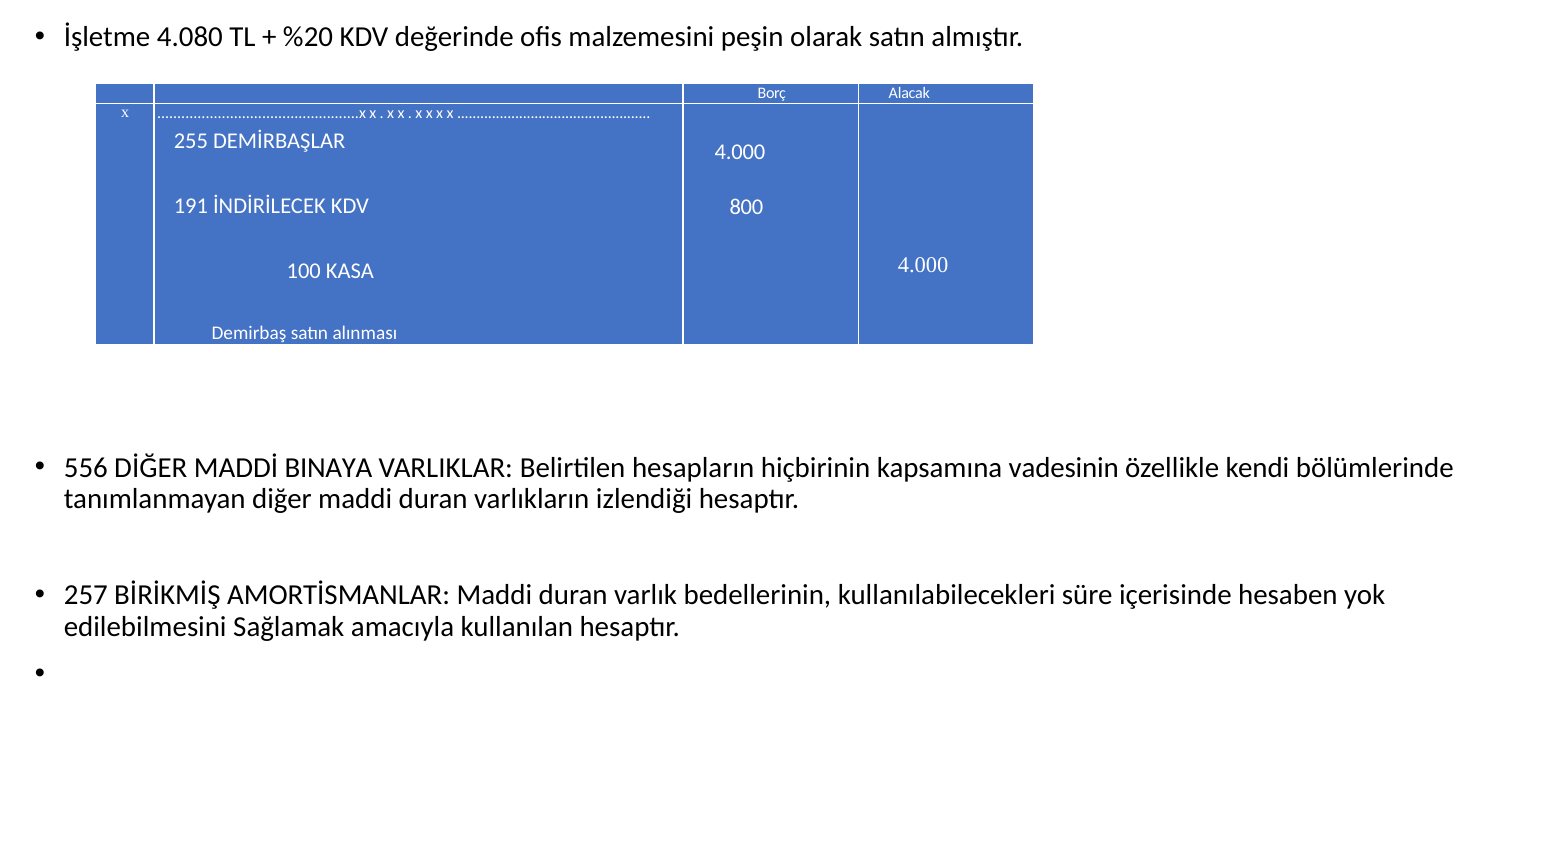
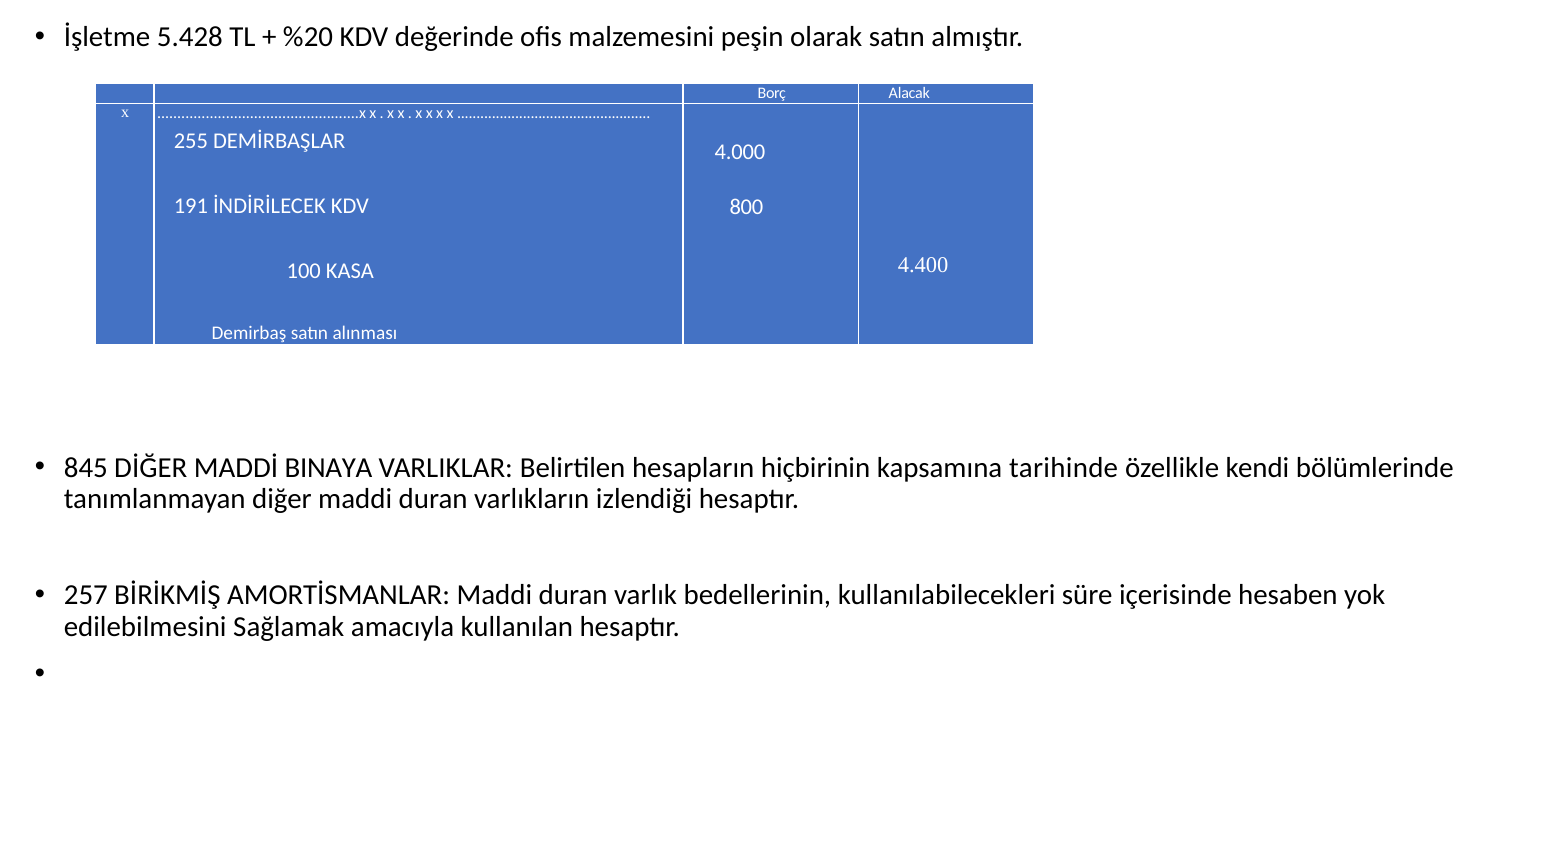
4.080: 4.080 -> 5.428
4.000 at (923, 265): 4.000 -> 4.400
556: 556 -> 845
vadesinin: vadesinin -> tarihinde
